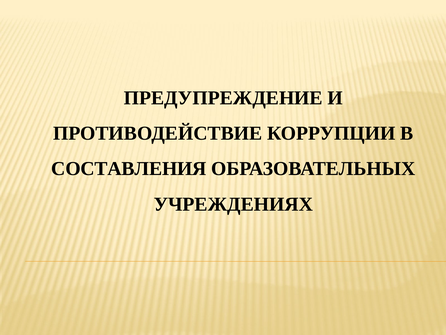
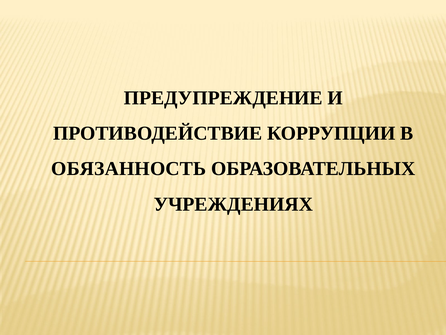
СОСТАВЛЕНИЯ: СОСТАВЛЕНИЯ -> ОБЯЗАННОСТЬ
